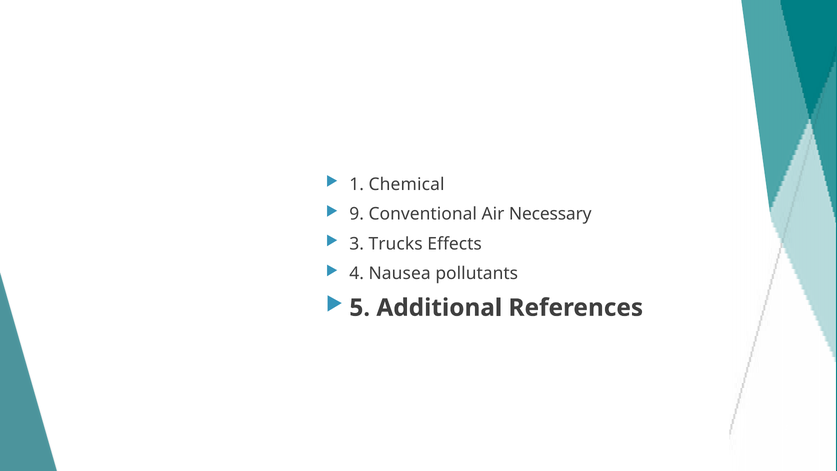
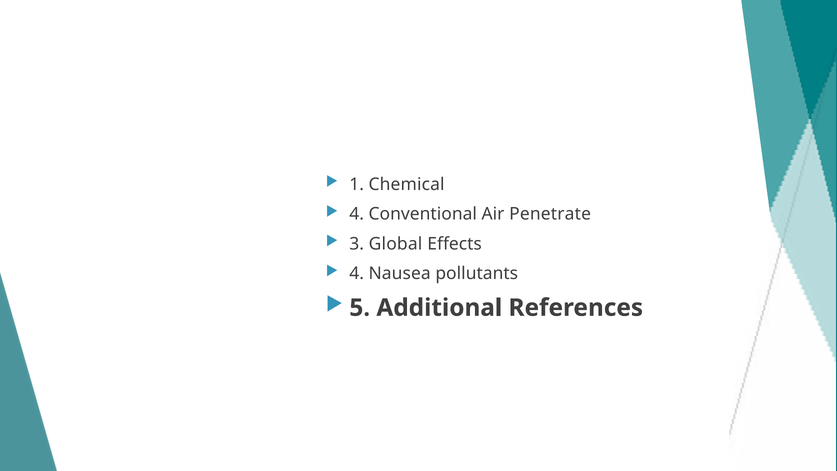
9 at (357, 214): 9 -> 4
Necessary: Necessary -> Penetrate
Trucks: Trucks -> Global
